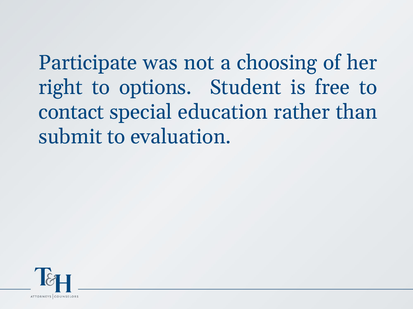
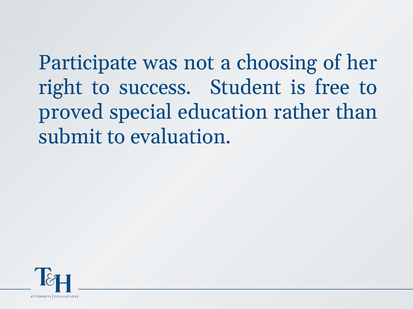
options: options -> success
contact: contact -> proved
